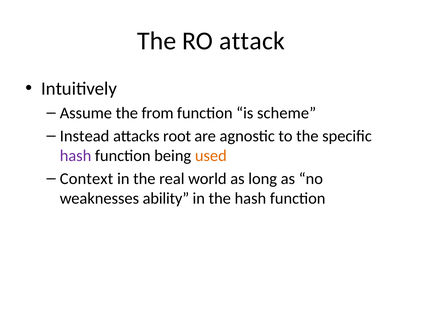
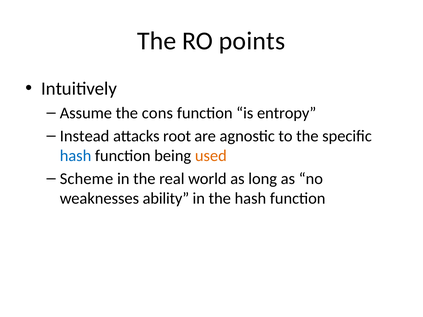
attack: attack -> points
from: from -> cons
scheme: scheme -> entropy
hash at (76, 156) colour: purple -> blue
Context: Context -> Scheme
